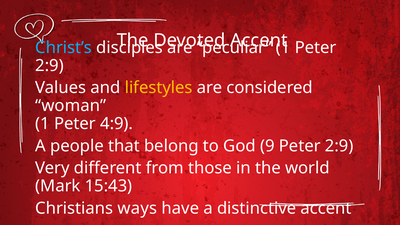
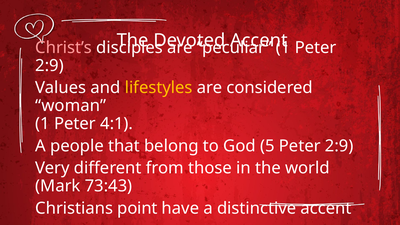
Christ’s colour: light blue -> pink
4:9: 4:9 -> 4:1
9: 9 -> 5
15:43: 15:43 -> 73:43
ways: ways -> point
